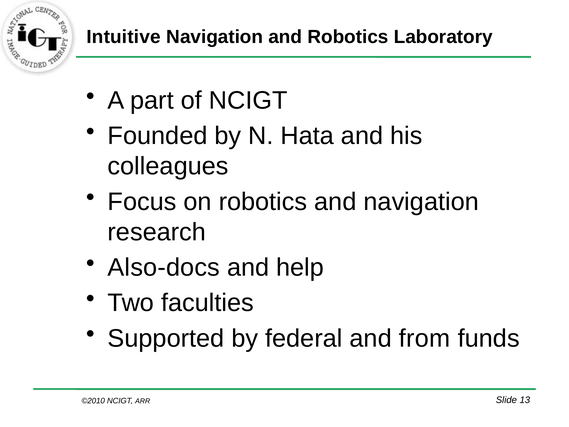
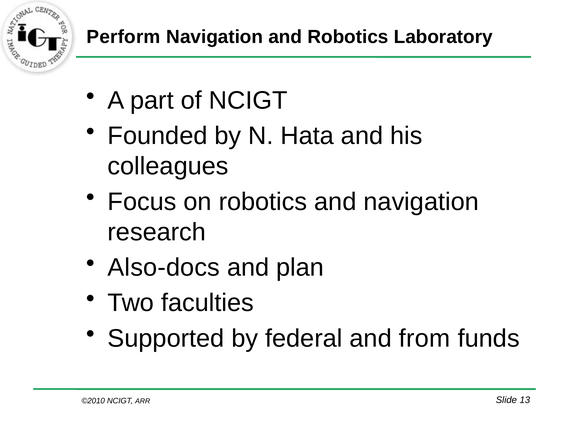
Intuitive: Intuitive -> Perform
help: help -> plan
